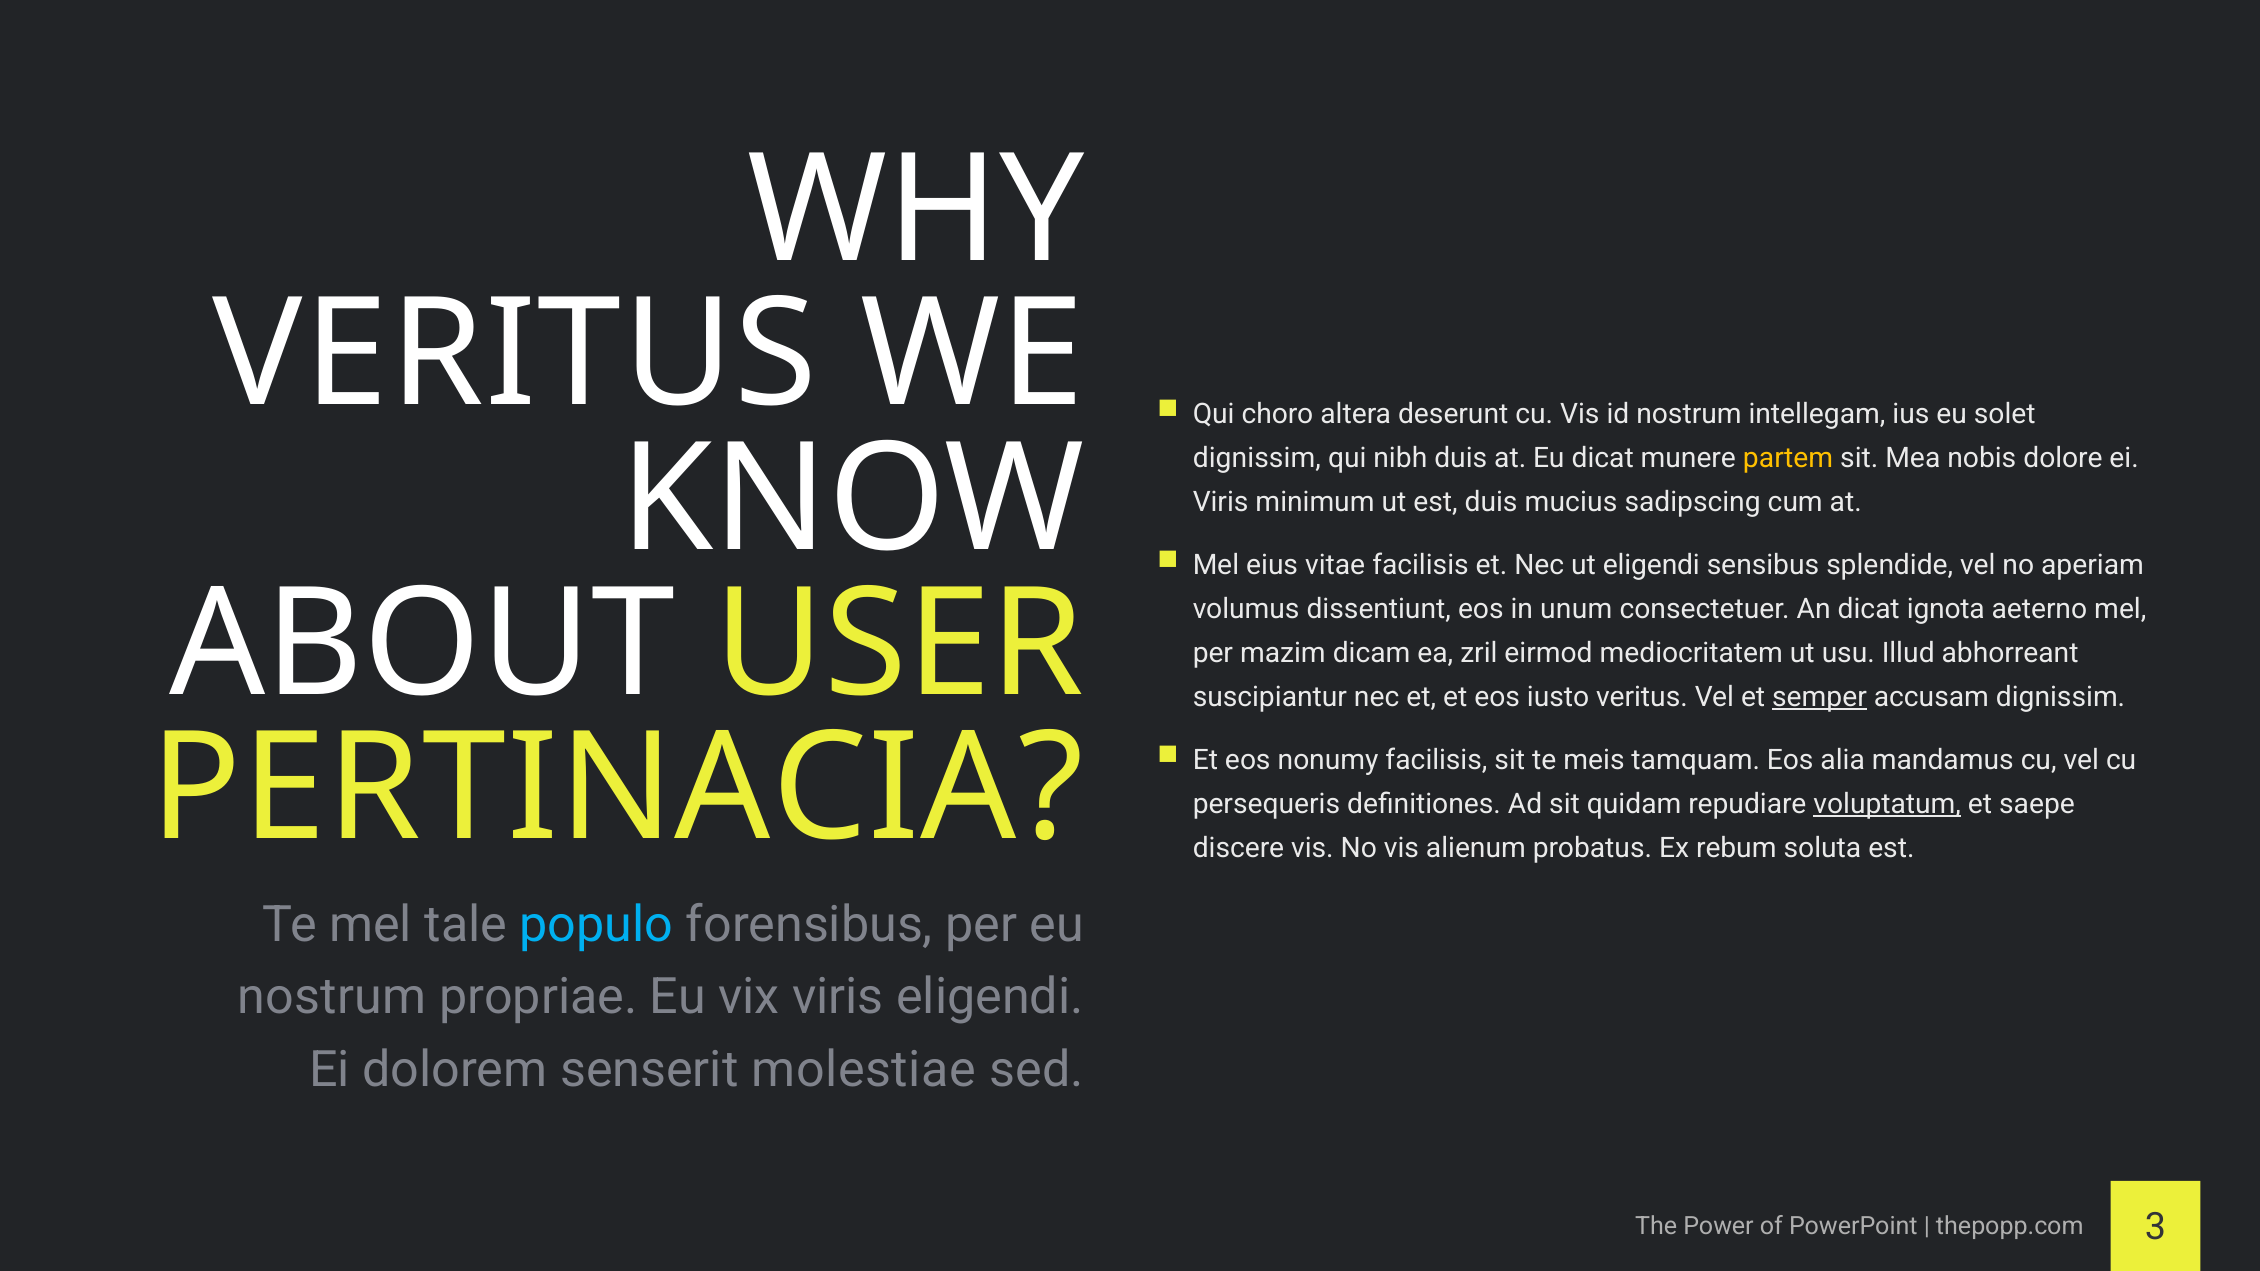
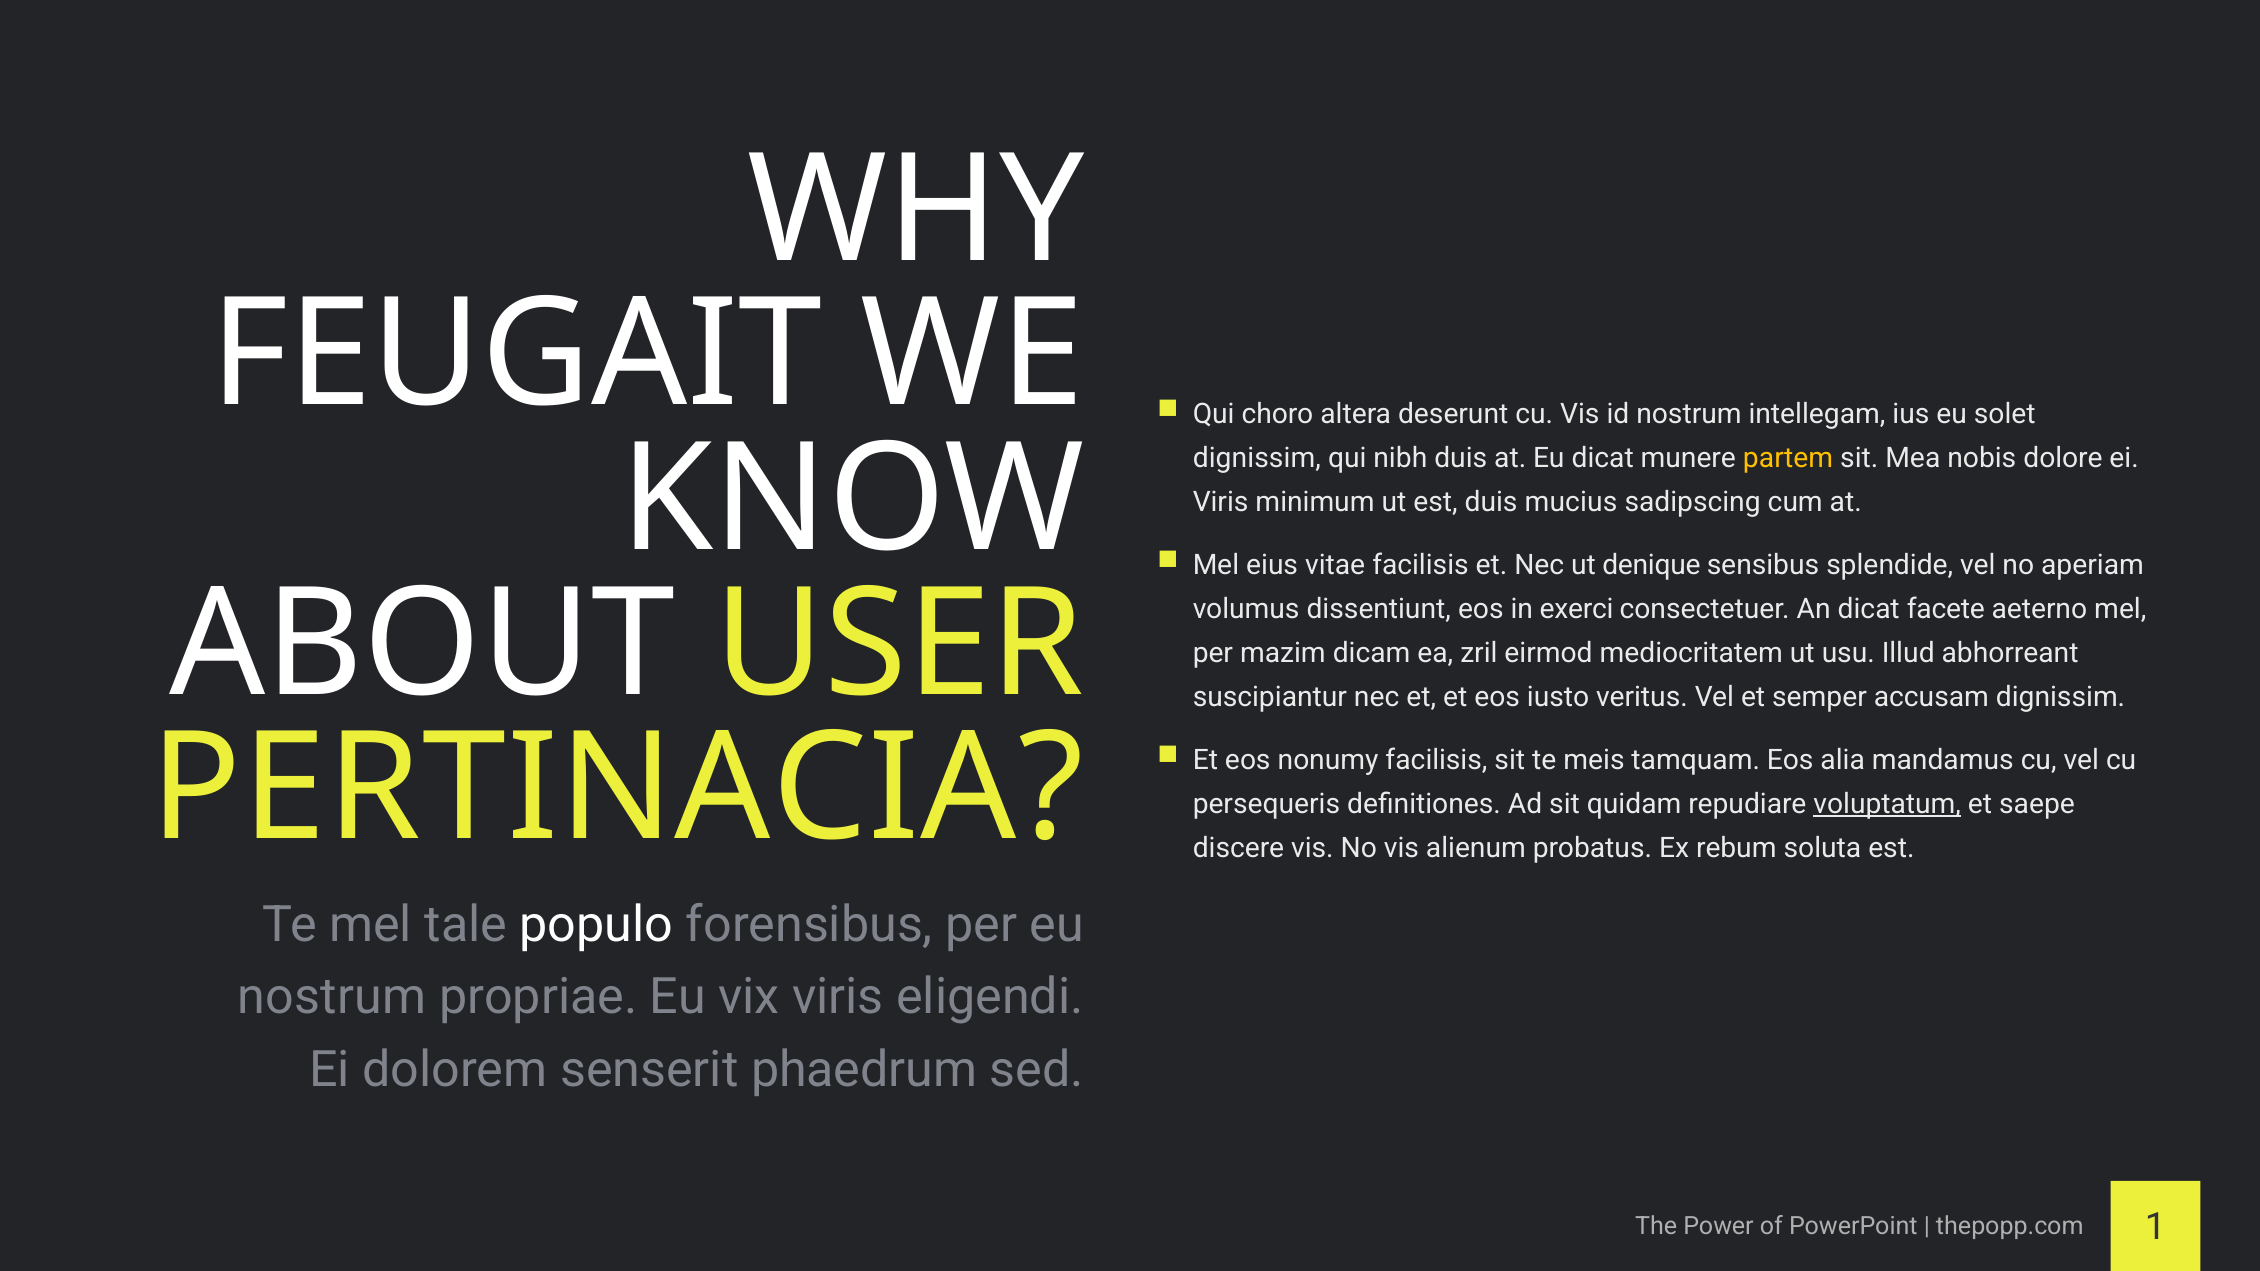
VERITUS at (515, 355): VERITUS -> FEUGAIT
ut eligendi: eligendi -> denique
unum: unum -> exerci
ignota: ignota -> facete
semper underline: present -> none
populo colour: light blue -> white
molestiae: molestiae -> phaedrum
3: 3 -> 1
